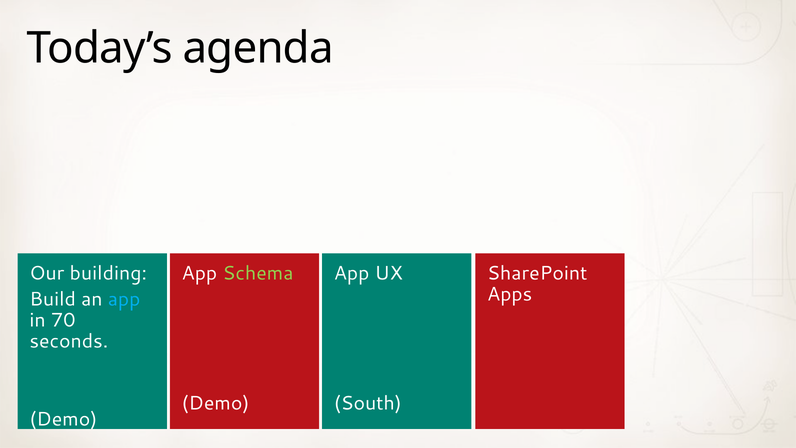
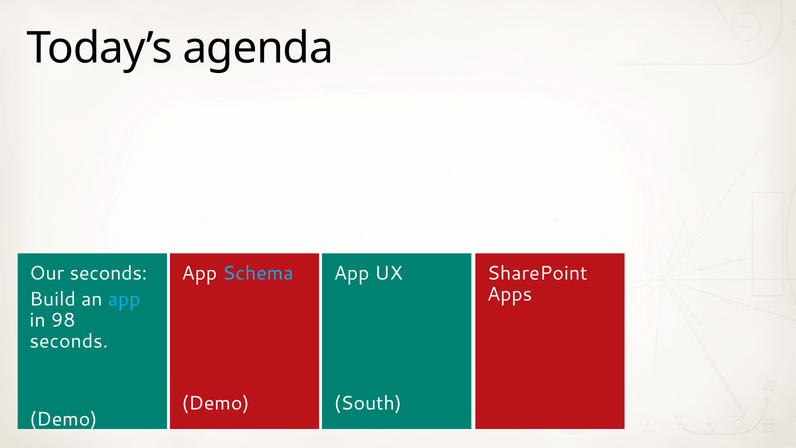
Our building: building -> seconds
Schema colour: light green -> light blue
70: 70 -> 98
